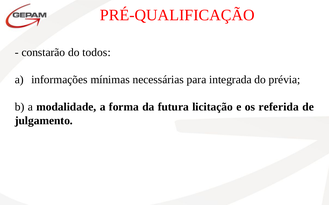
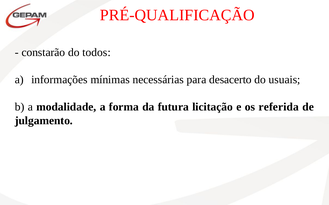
integrada: integrada -> desacerto
prévia: prévia -> usuais
